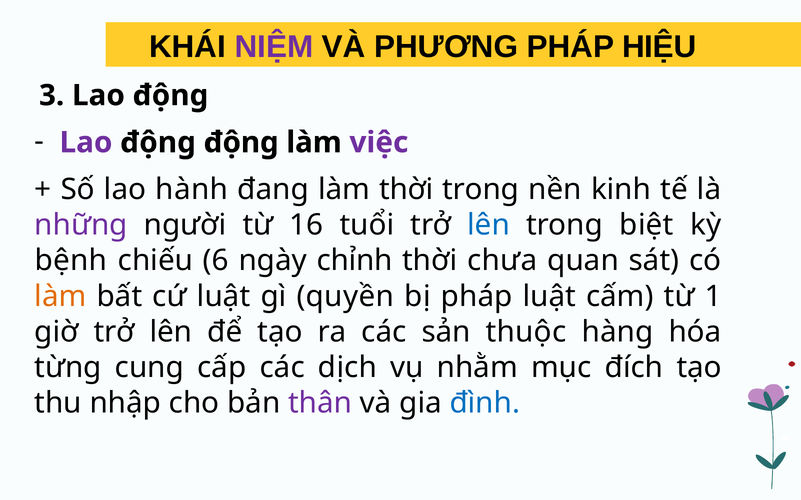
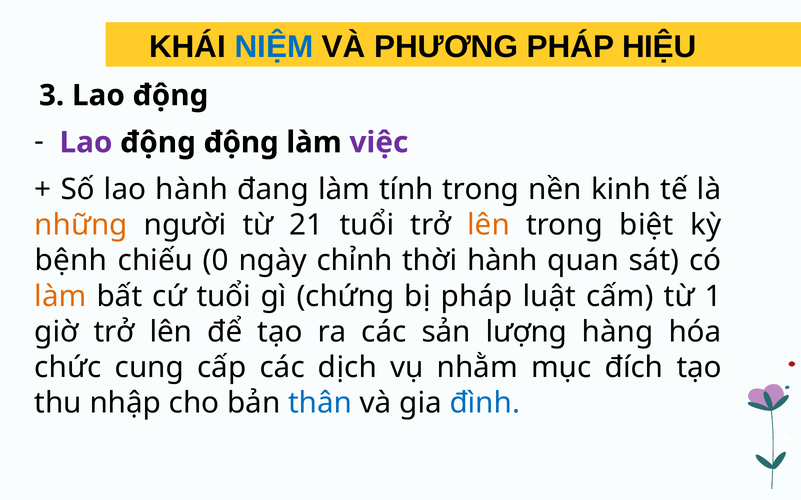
NIỆM colour: purple -> blue
làm thời: thời -> tính
những colour: purple -> orange
16: 16 -> 21
lên at (489, 225) colour: blue -> orange
6: 6 -> 0
thời chưa: chưa -> hành
cứ luật: luật -> tuổi
quyền: quyền -> chứng
thuộc: thuộc -> lượng
từng: từng -> chức
thân colour: purple -> blue
